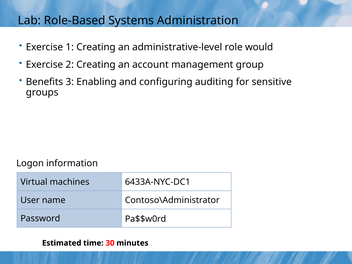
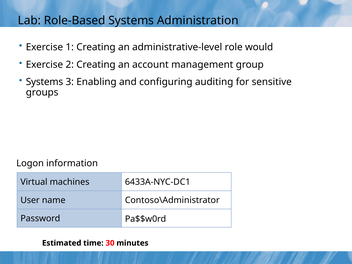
Benefits at (44, 82): Benefits -> Systems
